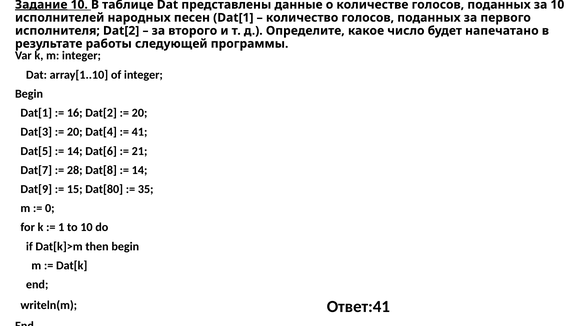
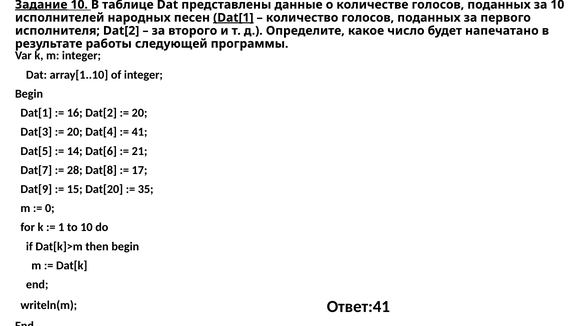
Dat[1 at (233, 18) underline: none -> present
14 at (140, 170): 14 -> 17
Dat[80: Dat[80 -> Dat[20
